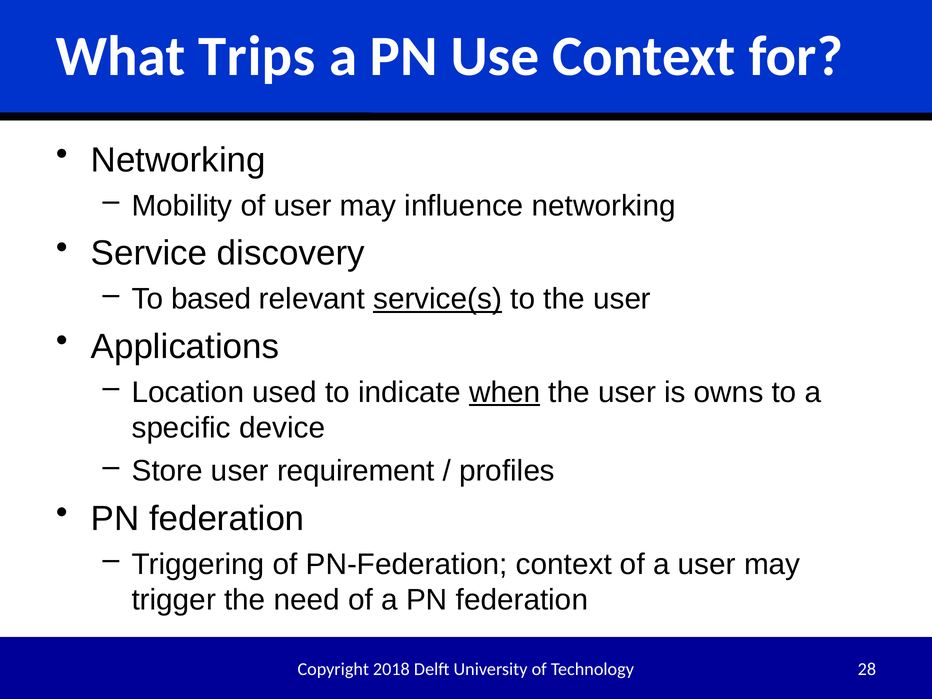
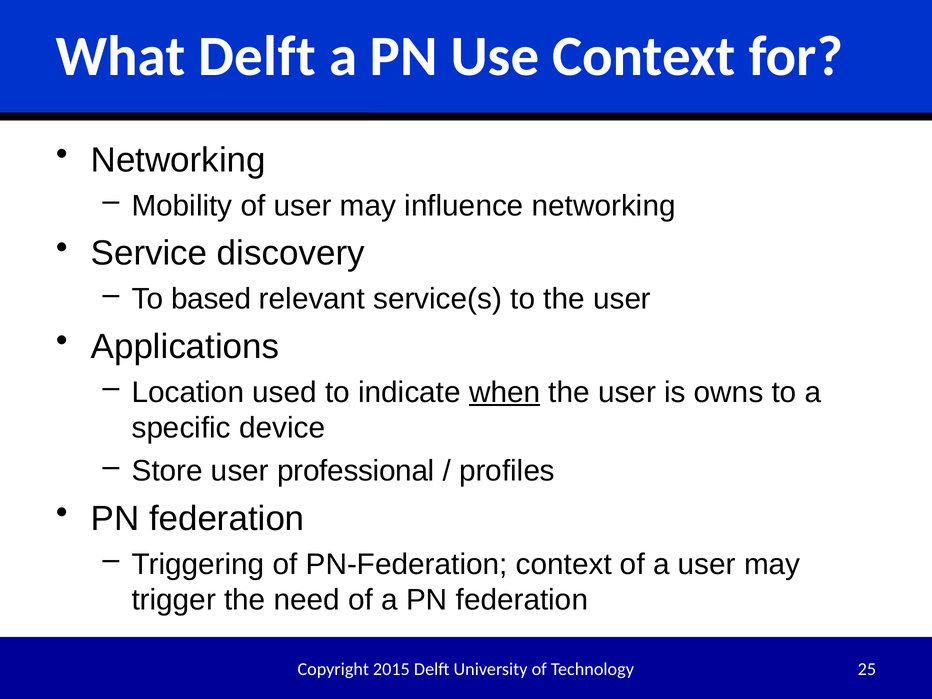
What Trips: Trips -> Delft
service(s underline: present -> none
requirement: requirement -> professional
2018: 2018 -> 2015
28: 28 -> 25
